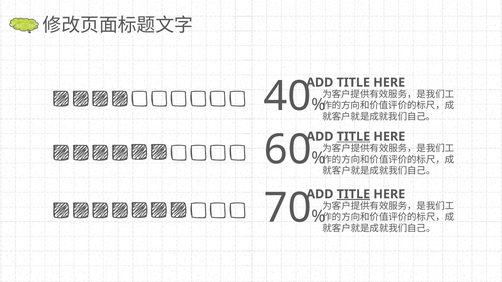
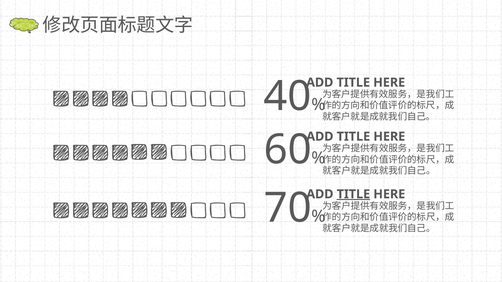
TITLE at (353, 137) underline: present -> none
